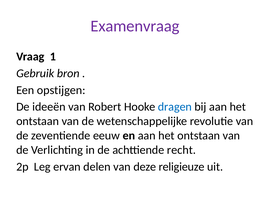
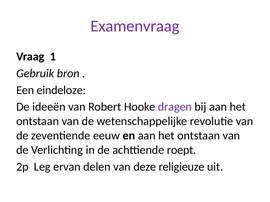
opstijgen: opstijgen -> eindeloze
dragen colour: blue -> purple
recht: recht -> roept
